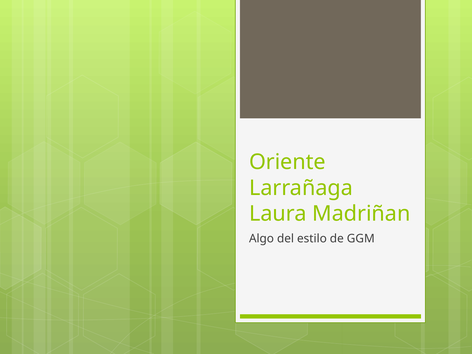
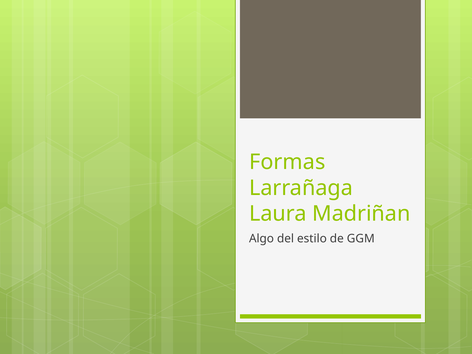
Oriente: Oriente -> Formas
